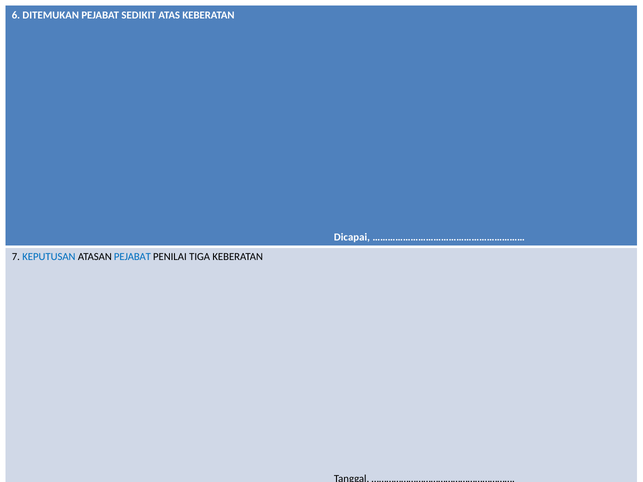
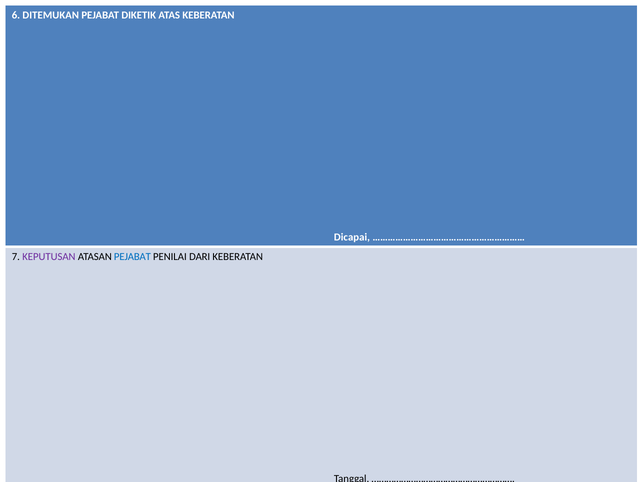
SEDIKIT: SEDIKIT -> DIKETIK
KEPUTUSAN colour: blue -> purple
TIGA: TIGA -> DARI
